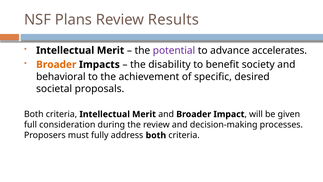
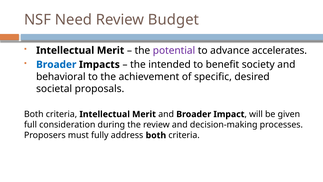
Plans: Plans -> Need
Results: Results -> Budget
Broader at (56, 64) colour: orange -> blue
disability: disability -> intended
